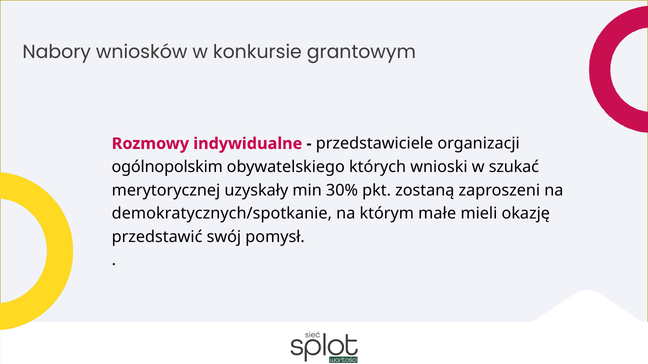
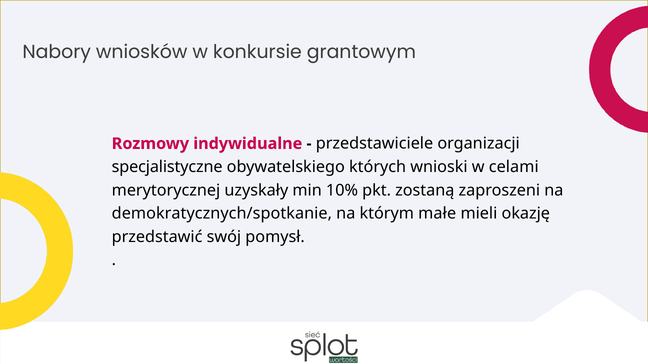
ogólnopolskim: ogólnopolskim -> specjalistyczne
szukać: szukać -> celami
30%: 30% -> 10%
